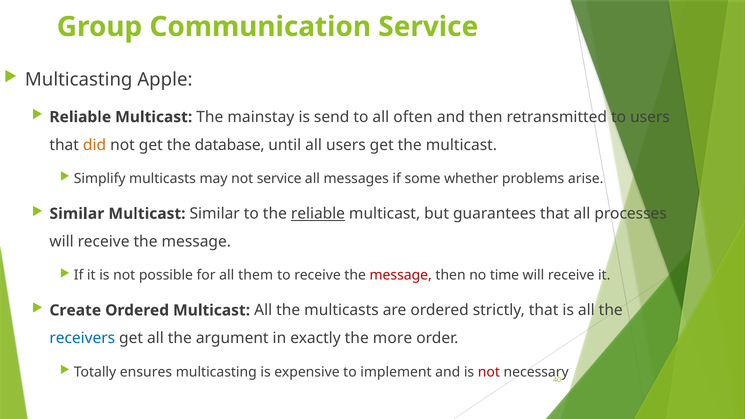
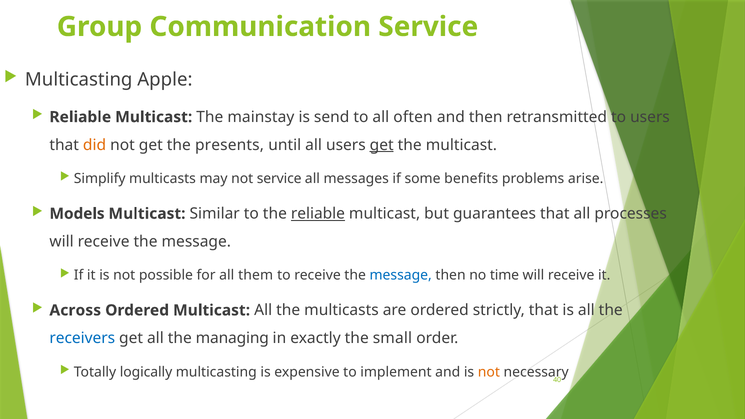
database: database -> presents
get at (382, 145) underline: none -> present
whether: whether -> benefits
Similar at (77, 214): Similar -> Models
message at (401, 275) colour: red -> blue
Create: Create -> Across
argument: argument -> managing
more: more -> small
ensures: ensures -> logically
not at (489, 372) colour: red -> orange
